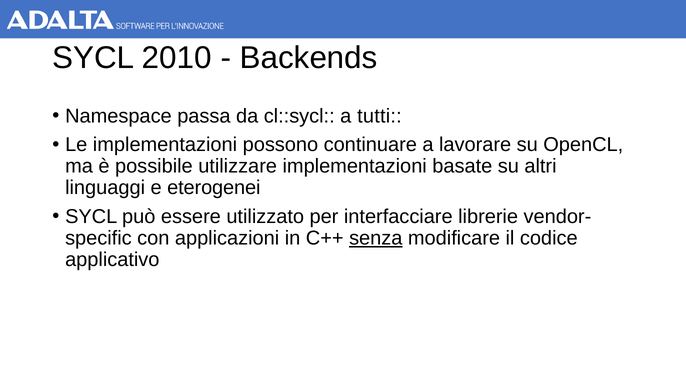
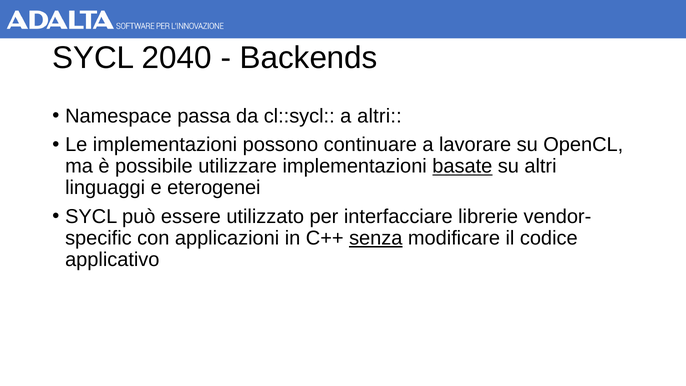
2010: 2010 -> 2040
a tutti: tutti -> altri
basate underline: none -> present
